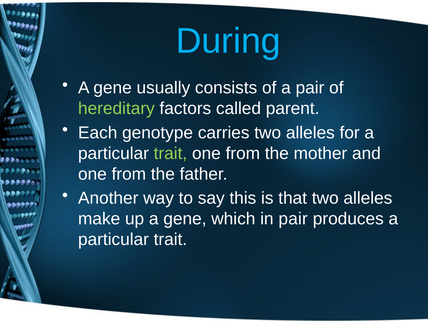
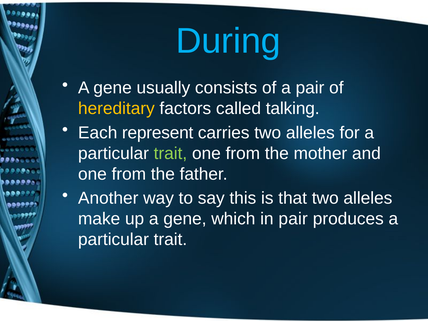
hereditary colour: light green -> yellow
parent: parent -> talking
genotype: genotype -> represent
